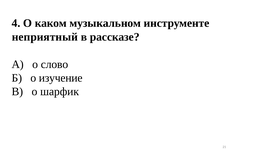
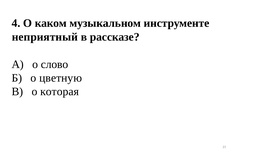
изучение: изучение -> цветную
шарфик: шарфик -> которая
